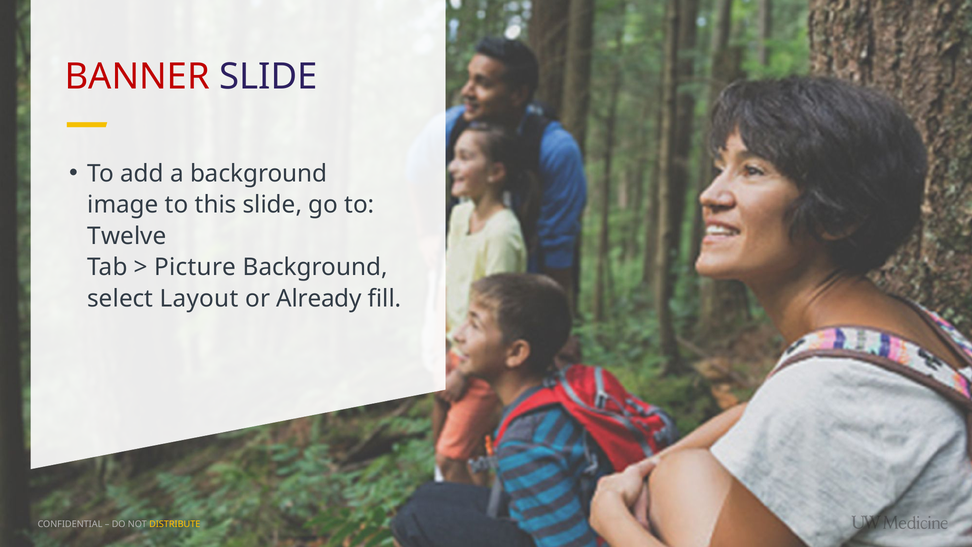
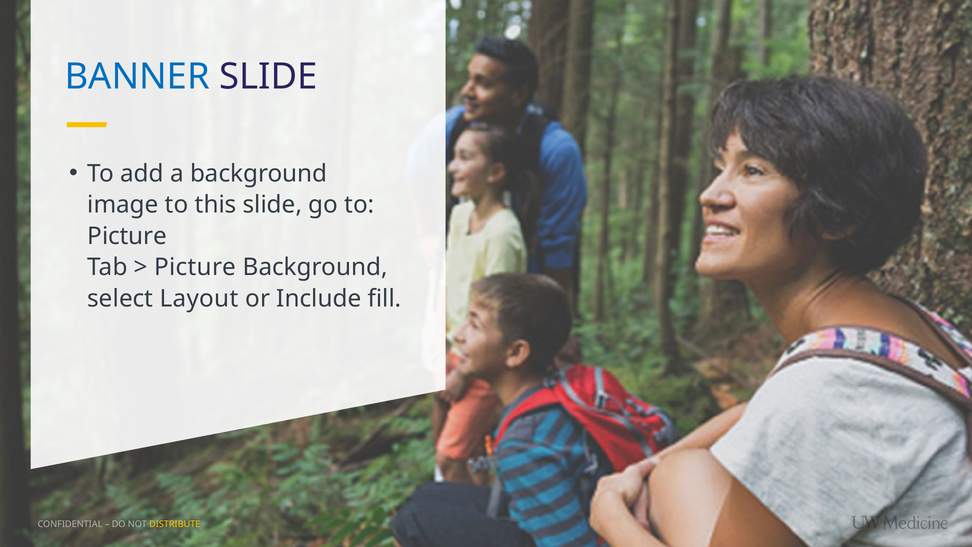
BANNER colour: red -> blue
Twelve at (127, 236): Twelve -> Picture
Already: Already -> Include
